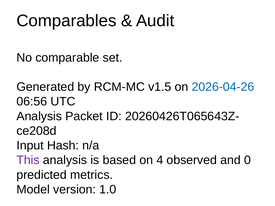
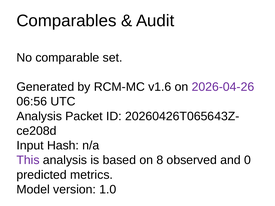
v1.5: v1.5 -> v1.6
2026-04-26 colour: blue -> purple
4: 4 -> 8
